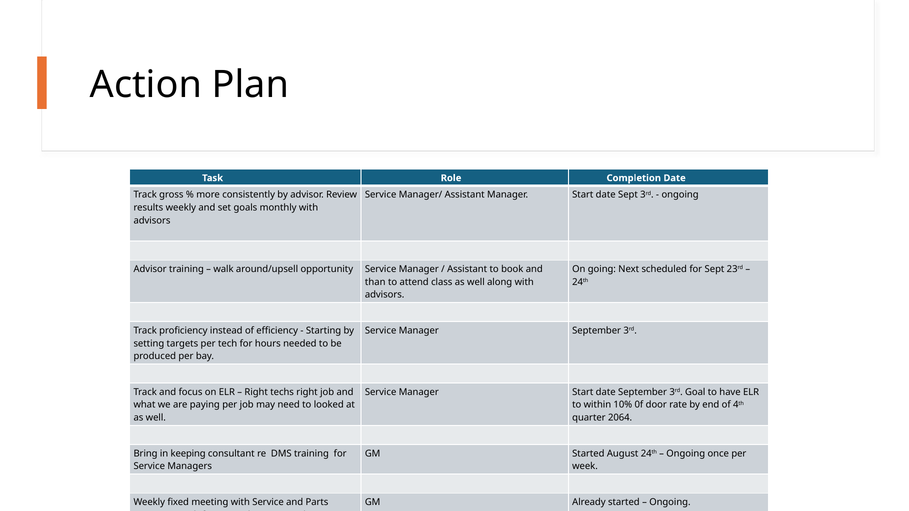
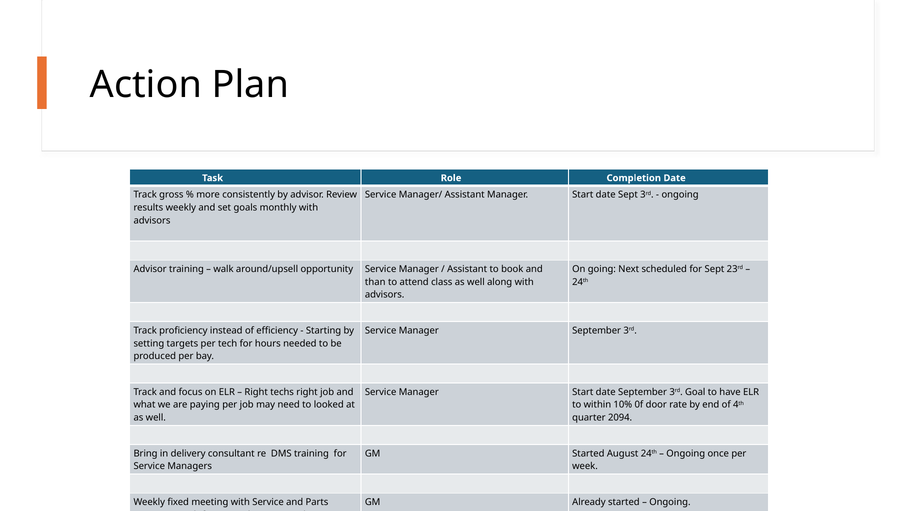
2064: 2064 -> 2094
keeping: keeping -> delivery
